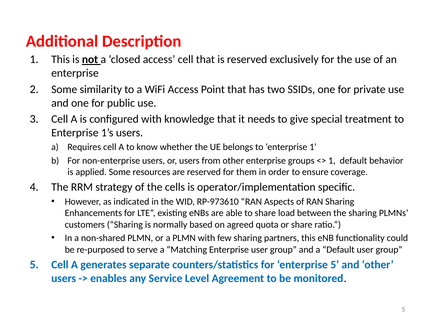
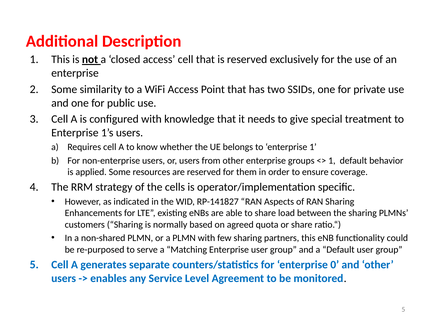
RP-973610: RP-973610 -> RP-141827
enterprise 5: 5 -> 0
